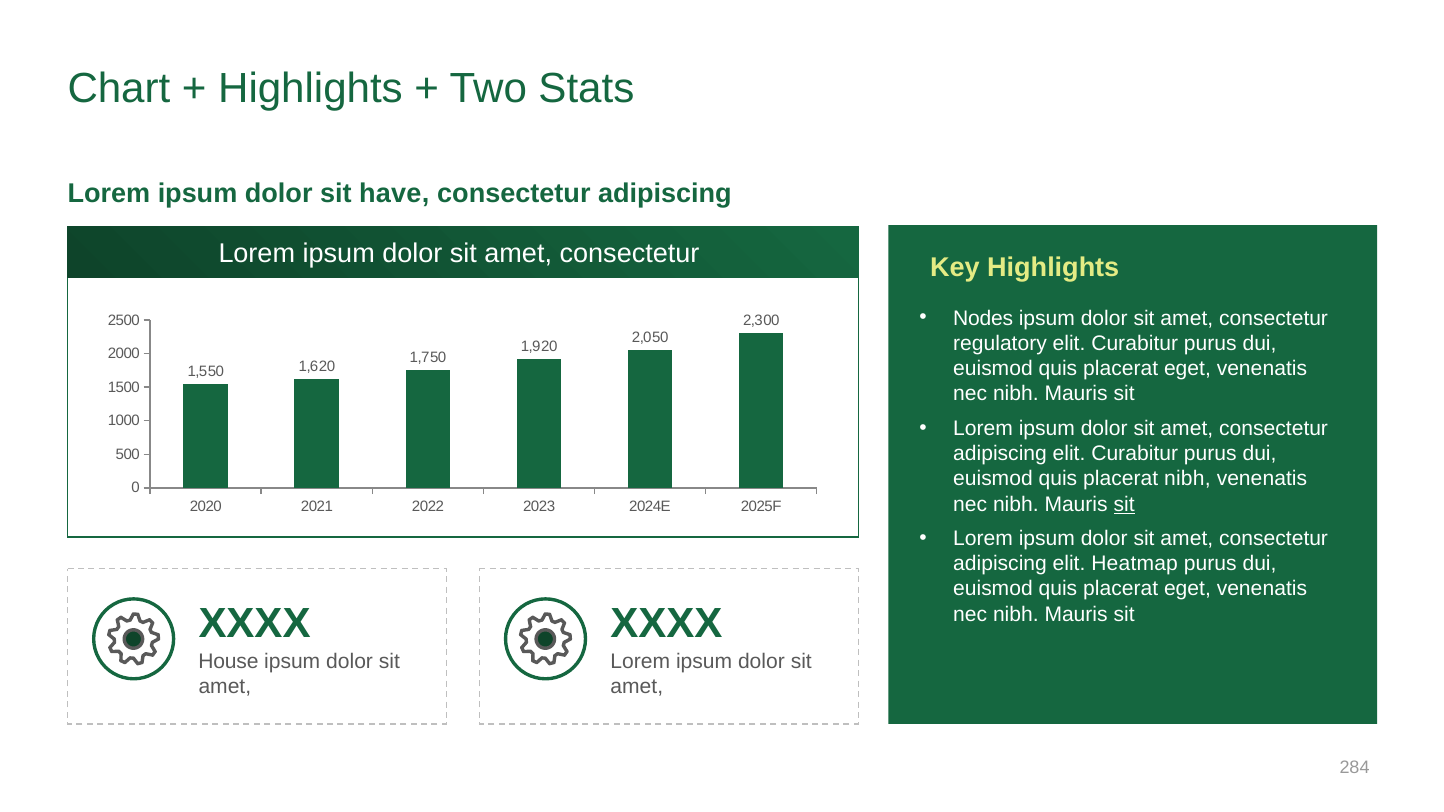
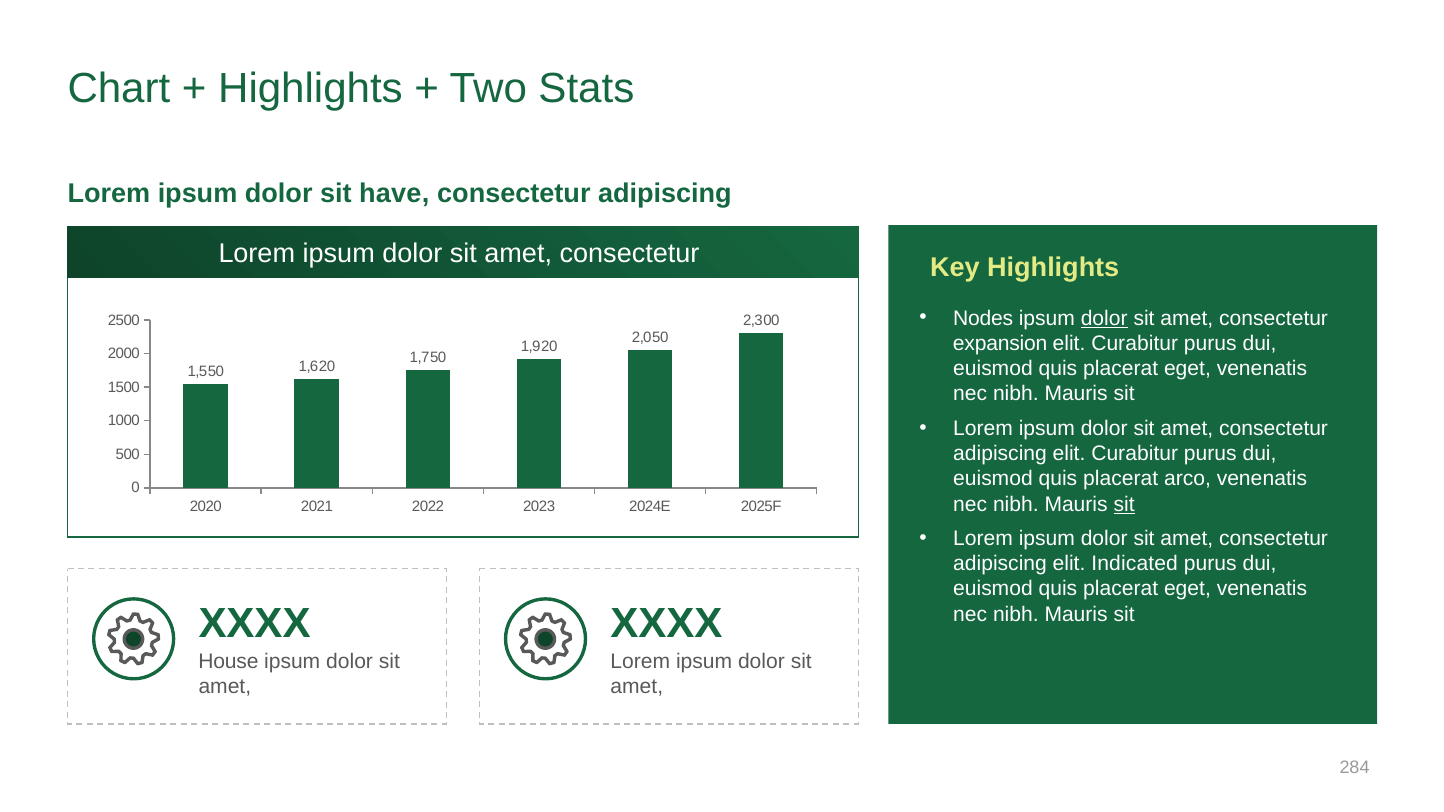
dolor at (1104, 318) underline: none -> present
regulatory: regulatory -> expansion
placerat nibh: nibh -> arco
Heatmap: Heatmap -> Indicated
